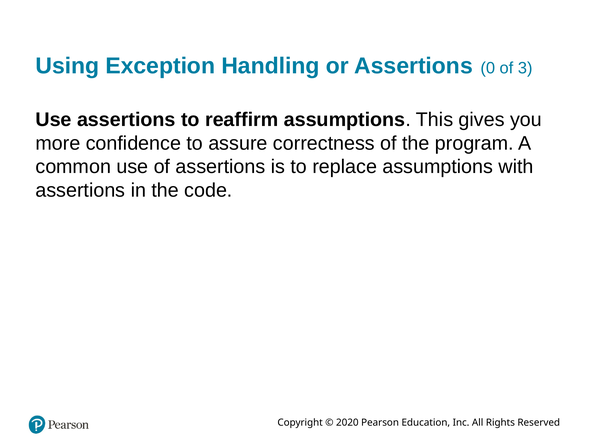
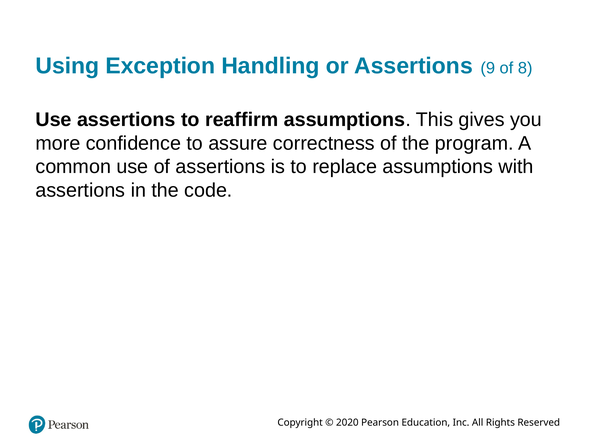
0: 0 -> 9
3: 3 -> 8
